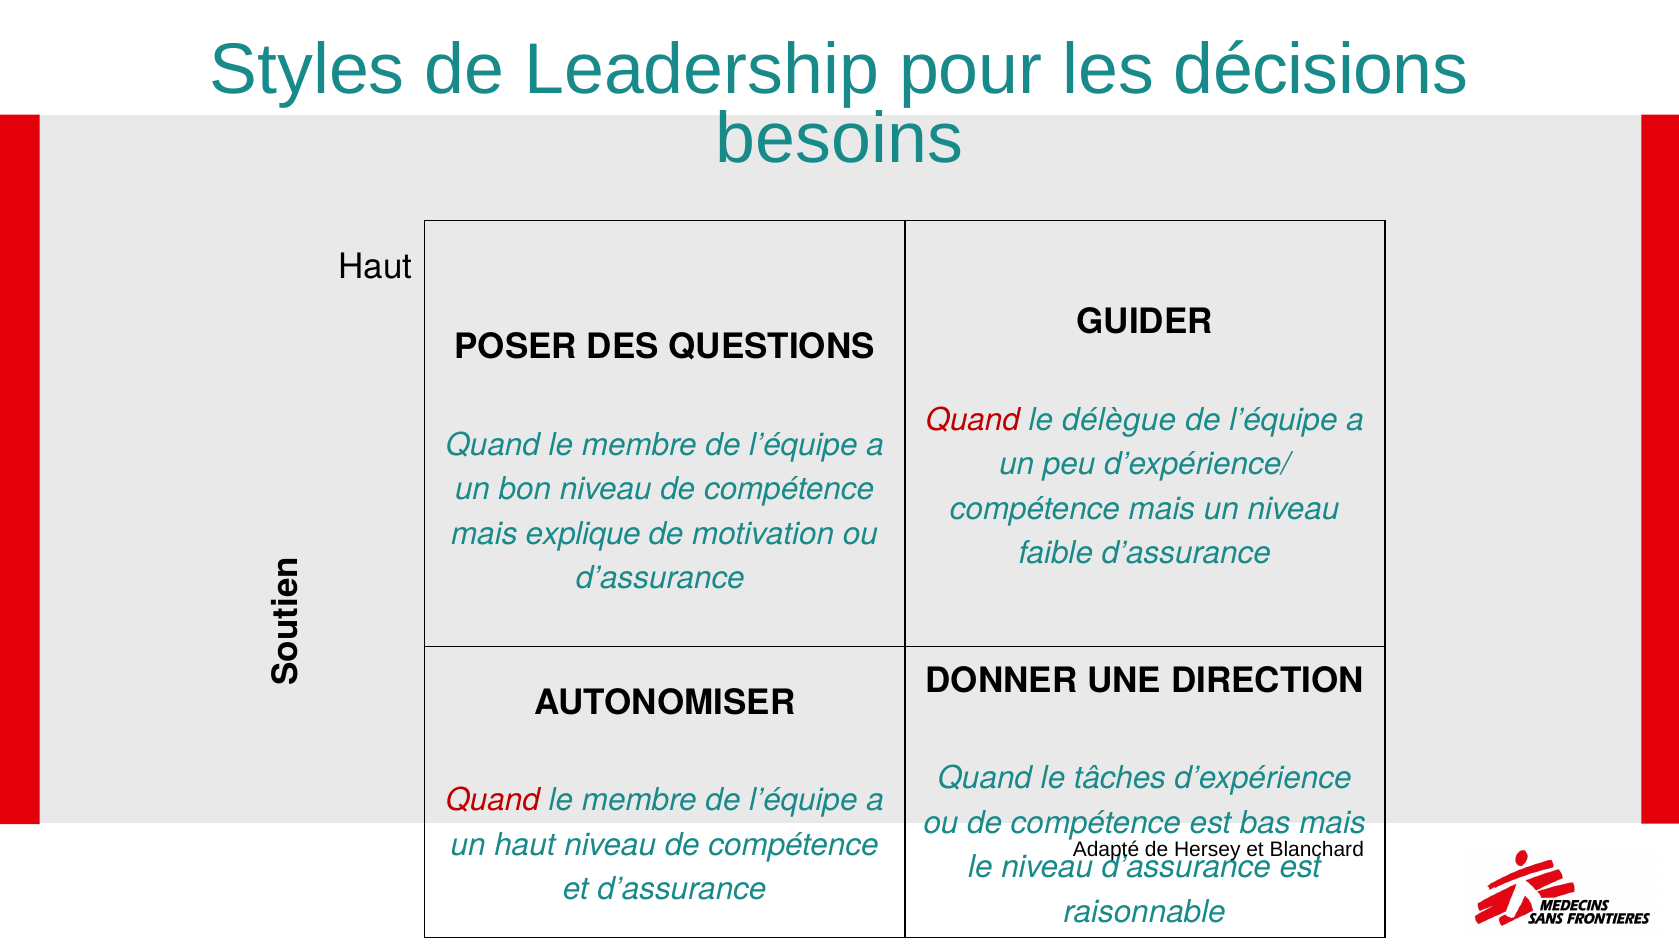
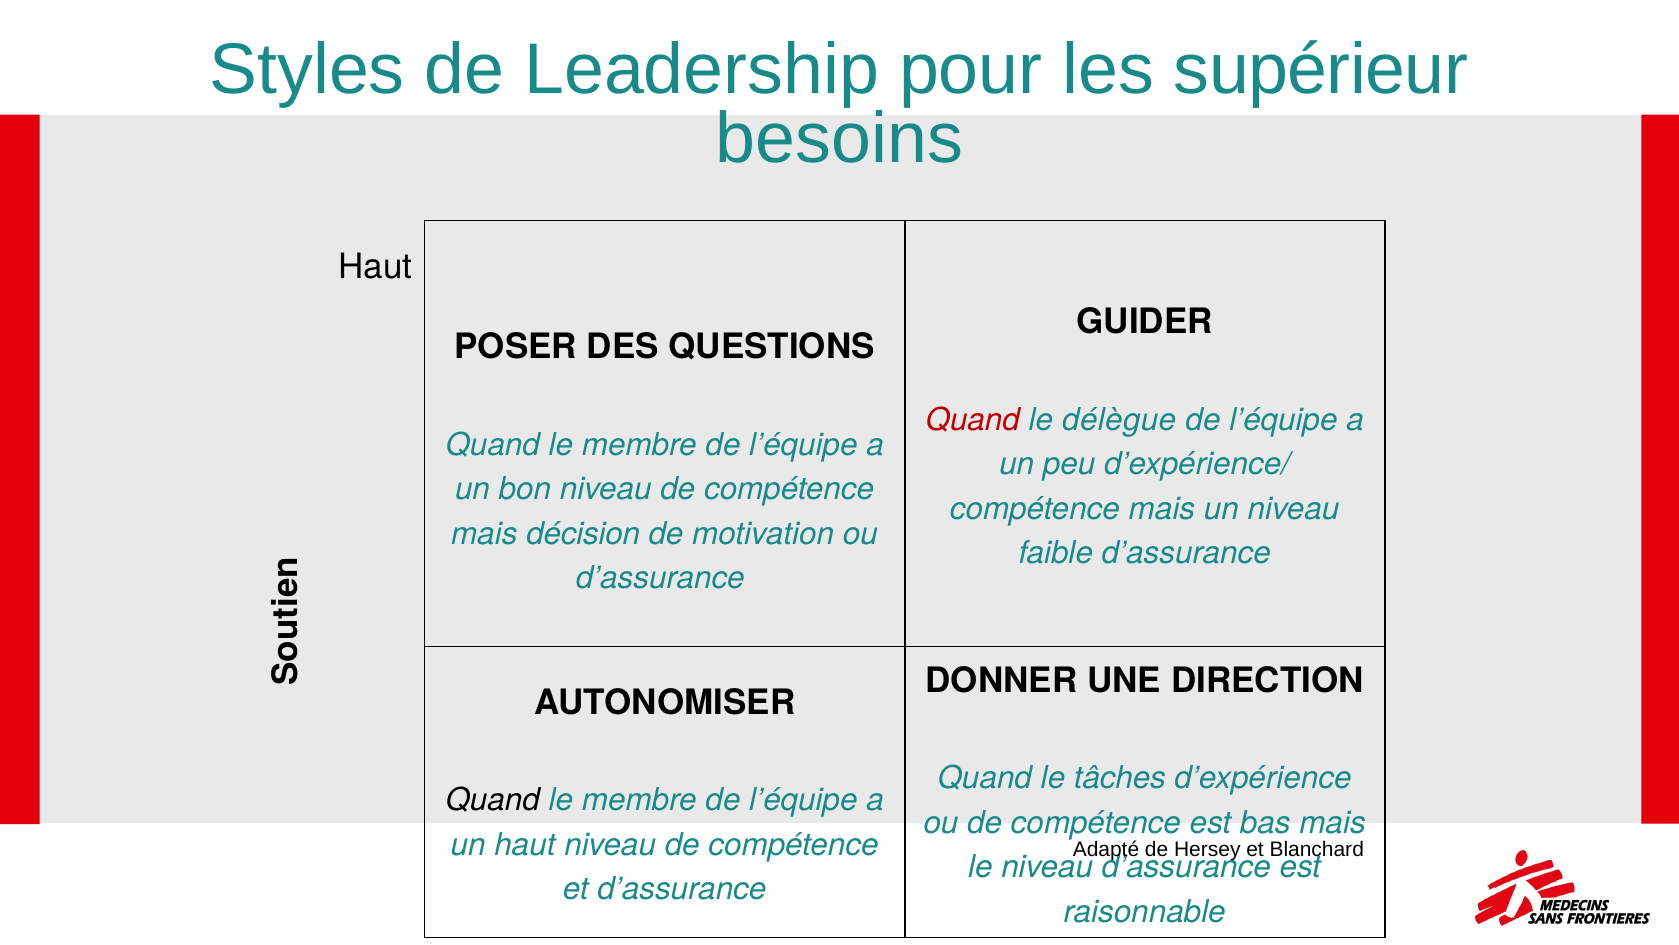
décisions: décisions -> supérieur
explique: explique -> décision
Quand at (493, 800) colour: red -> black
